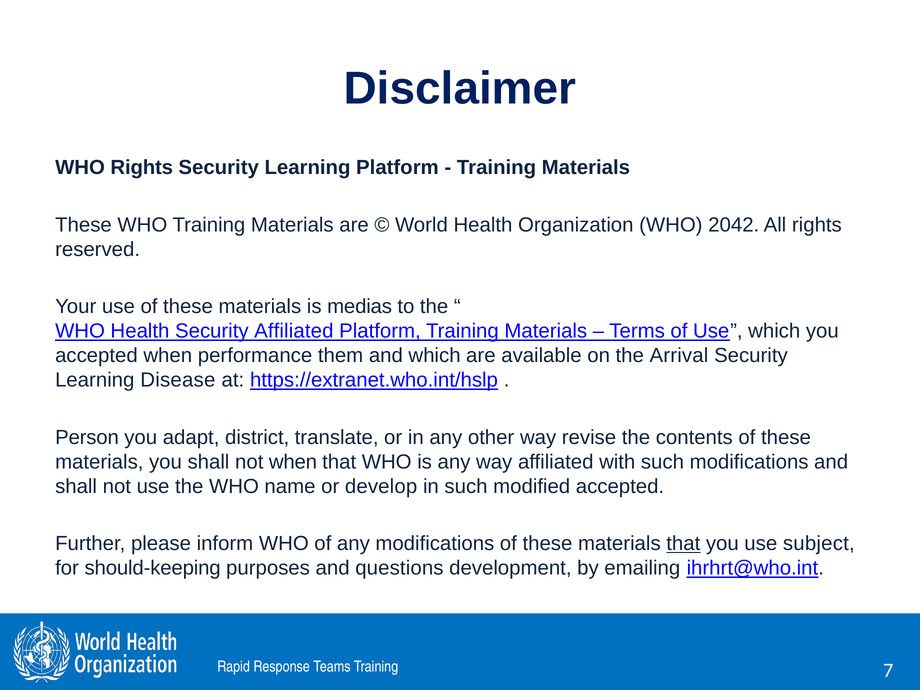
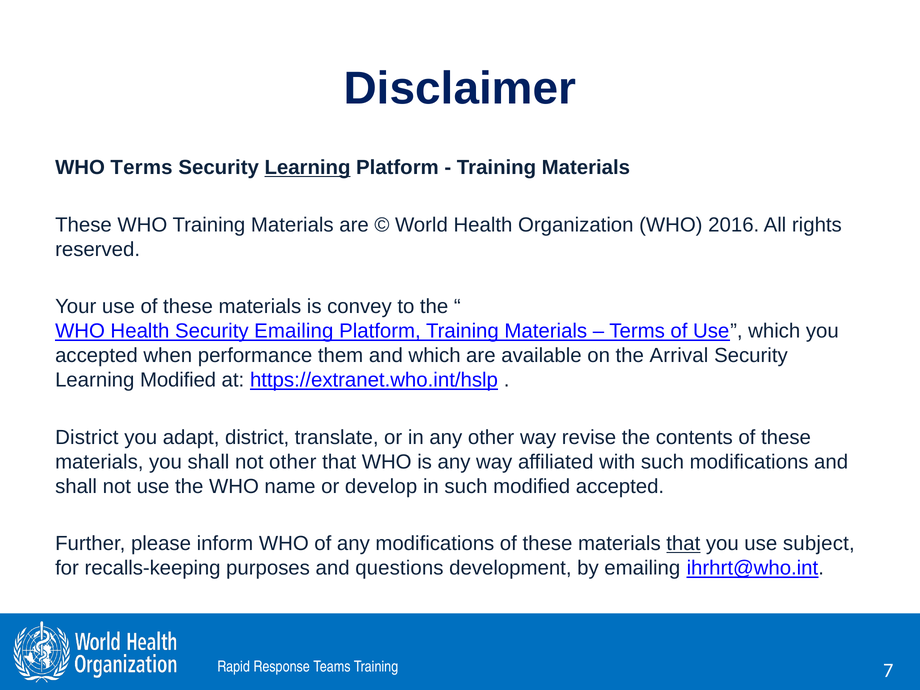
WHO Rights: Rights -> Terms
Learning at (308, 168) underline: none -> present
2042: 2042 -> 2016
medias: medias -> convey
Security Affiliated: Affiliated -> Emailing
Learning Disease: Disease -> Modified
Person at (87, 437): Person -> District
not when: when -> other
should-keeping: should-keeping -> recalls-keeping
